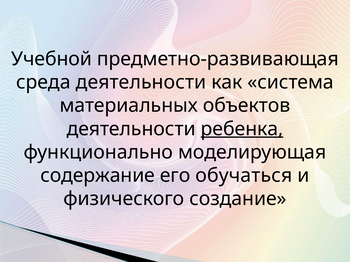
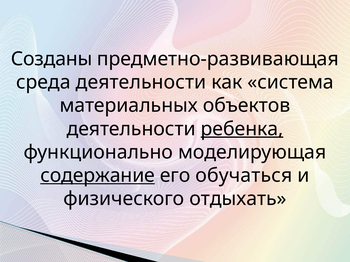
Учебной: Учебной -> Созданы
содержание underline: none -> present
создание: создание -> отдыхать
